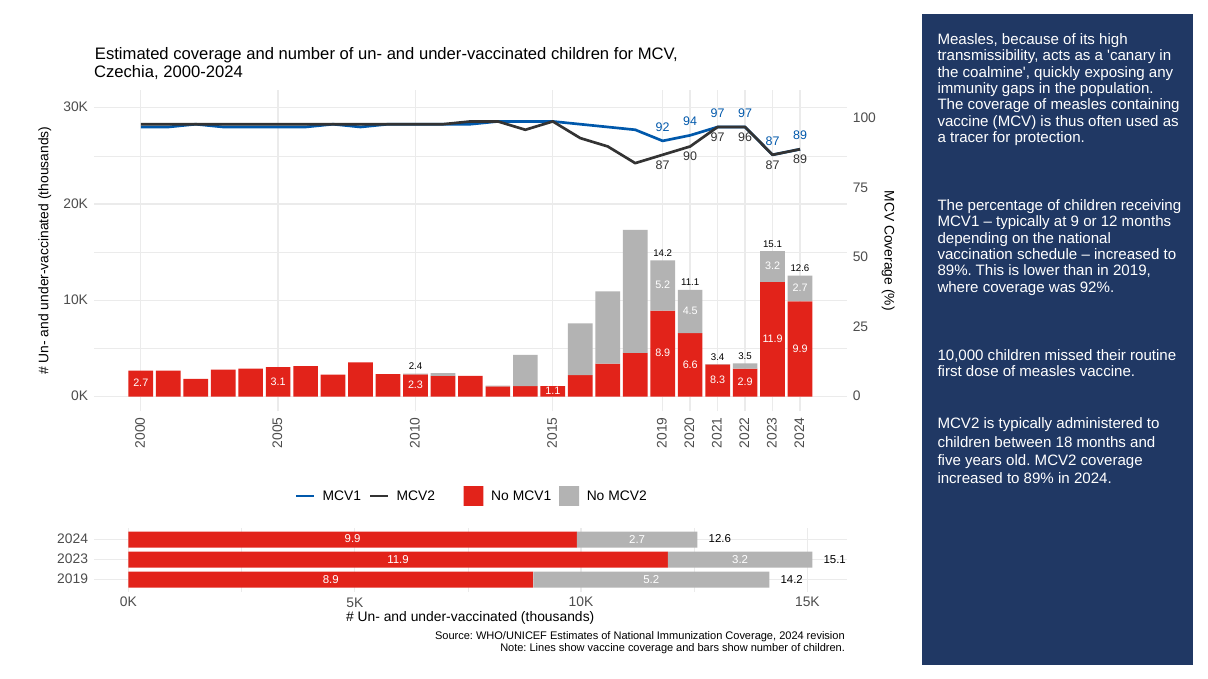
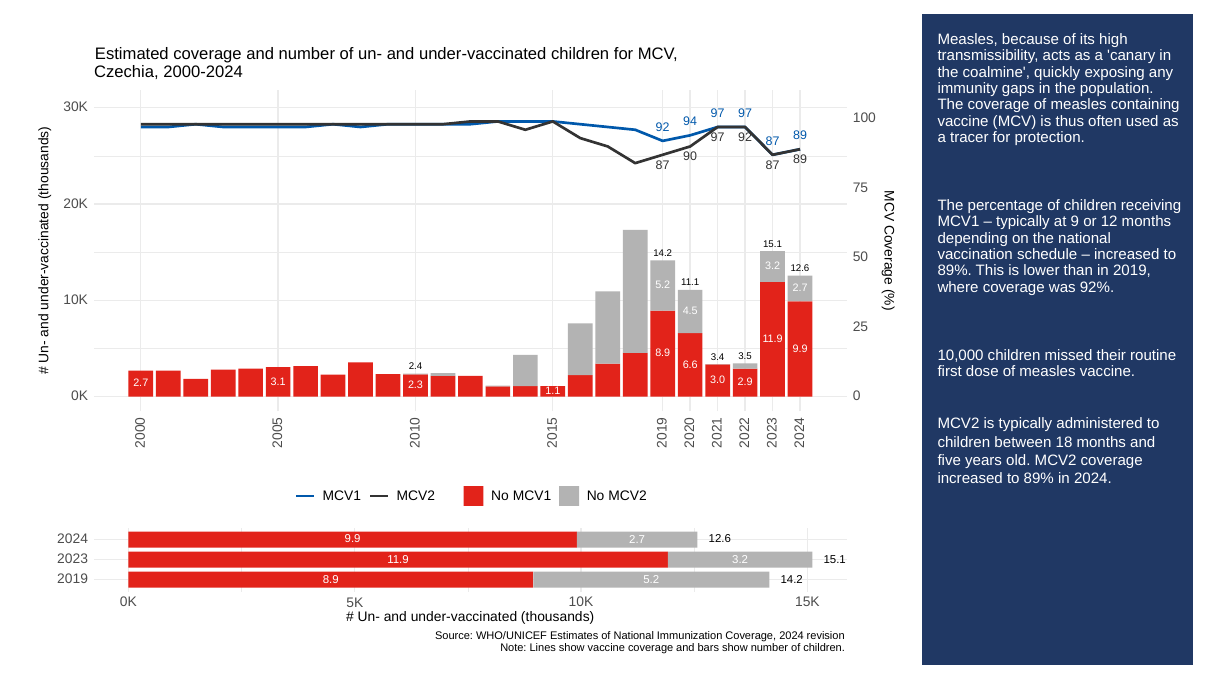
97 96: 96 -> 92
8.3: 8.3 -> 3.0
